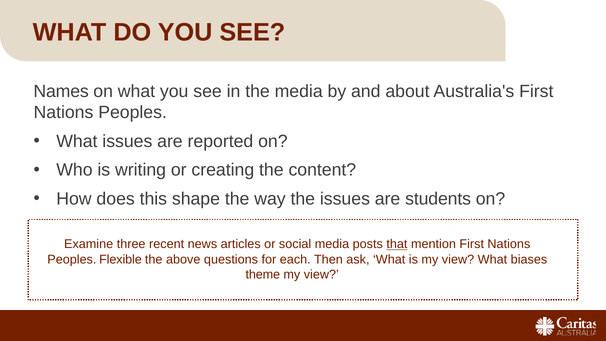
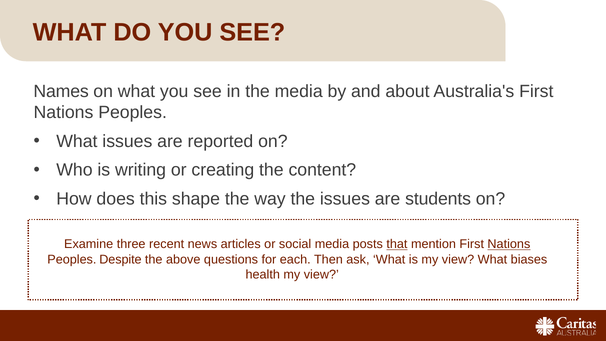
Nations at (509, 244) underline: none -> present
Flexible: Flexible -> Despite
theme: theme -> health
